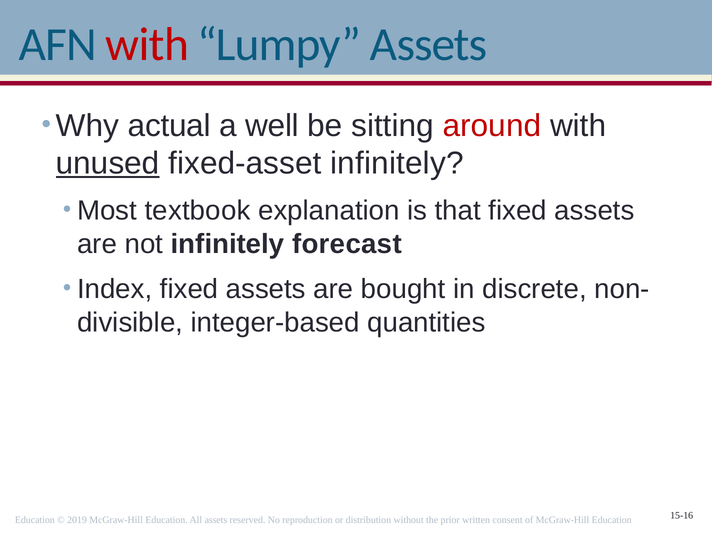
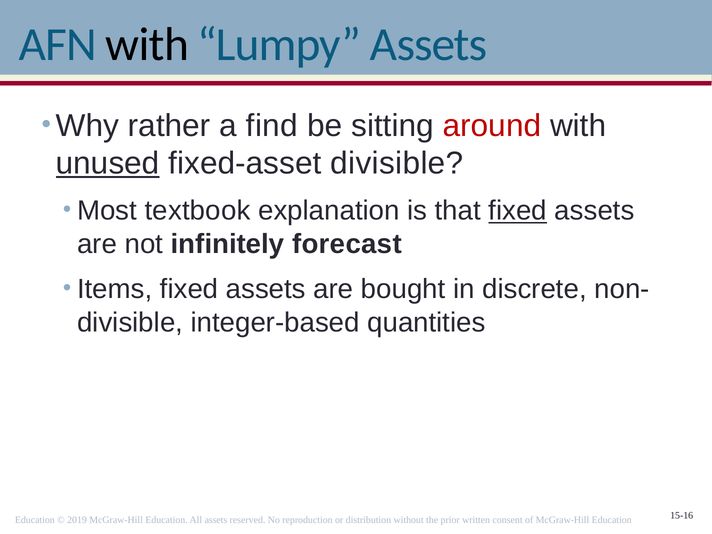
with at (147, 45) colour: red -> black
actual: actual -> rather
well: well -> find
fixed-asset infinitely: infinitely -> divisible
fixed at (518, 211) underline: none -> present
Index: Index -> Items
